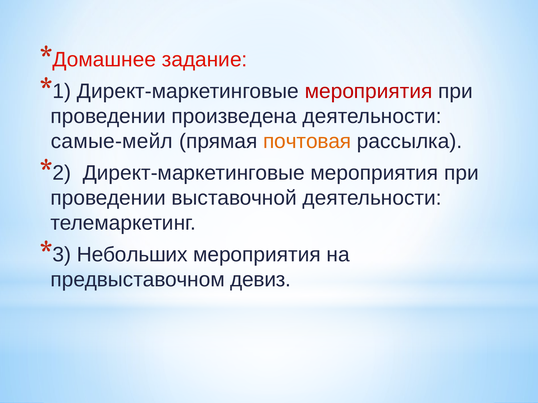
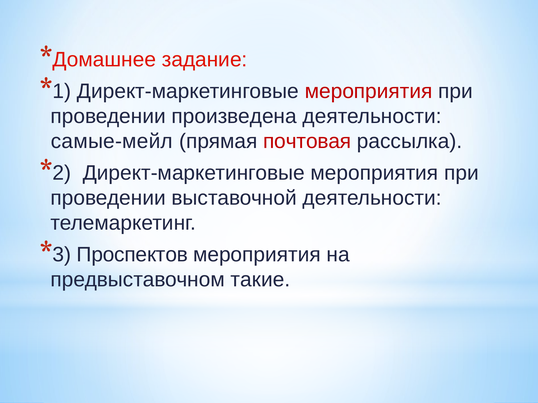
почтовая colour: orange -> red
Небольших: Небольших -> Проспектов
девиз: девиз -> такие
